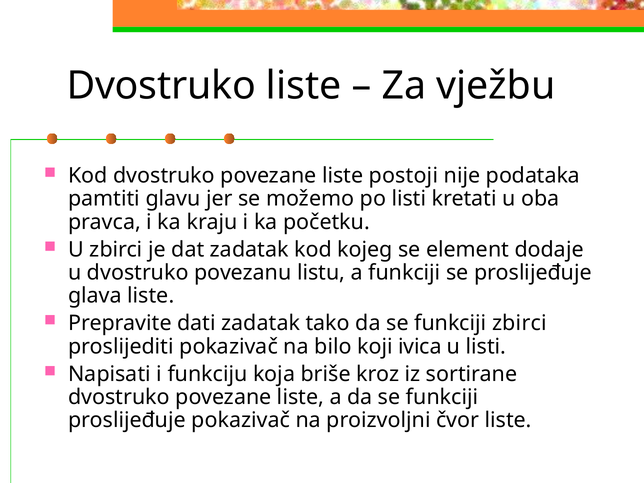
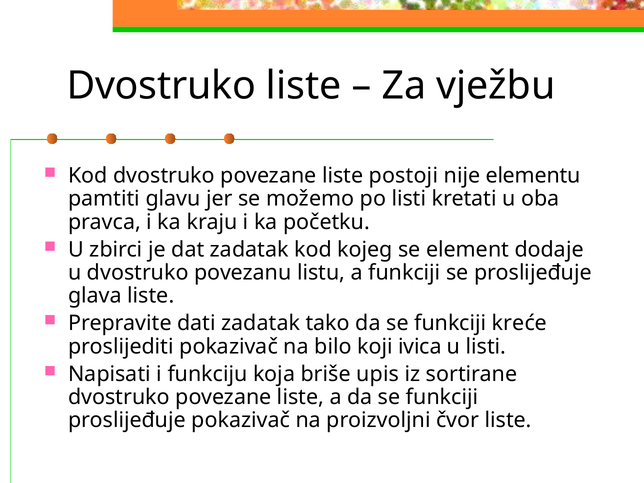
podataka: podataka -> elementu
funkciji zbirci: zbirci -> kreće
kroz: kroz -> upis
